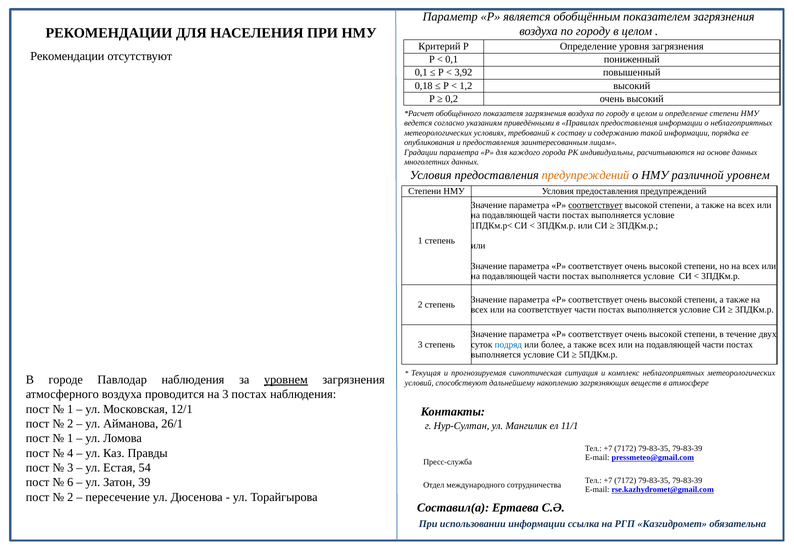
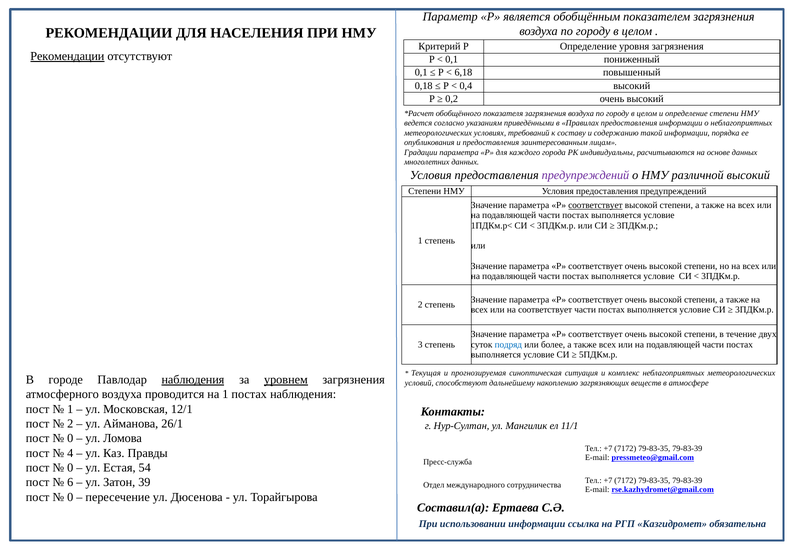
Рекомендации at (67, 56) underline: none -> present
3,92: 3,92 -> 6,18
1,2: 1,2 -> 0,4
предупреждений at (585, 175) colour: orange -> purple
различной уровнем: уровнем -> высокий
наблюдения at (193, 379) underline: none -> present
на 3: 3 -> 1
1 at (70, 438): 1 -> 0
3 at (70, 467): 3 -> 0
2 at (70, 497): 2 -> 0
